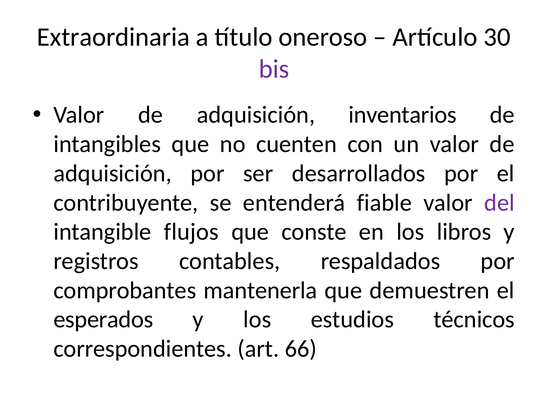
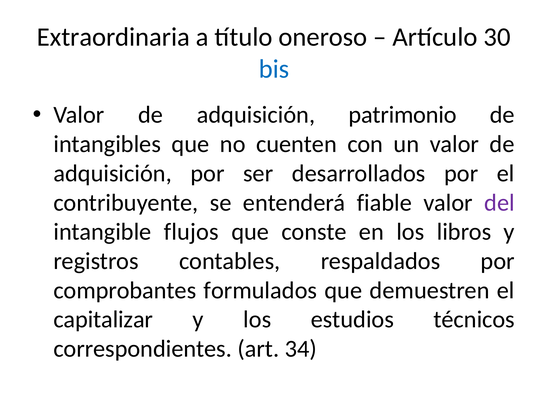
bis colour: purple -> blue
inventarios: inventarios -> patrimonio
mantenerla: mantenerla -> formulados
esperados: esperados -> capitalizar
66: 66 -> 34
